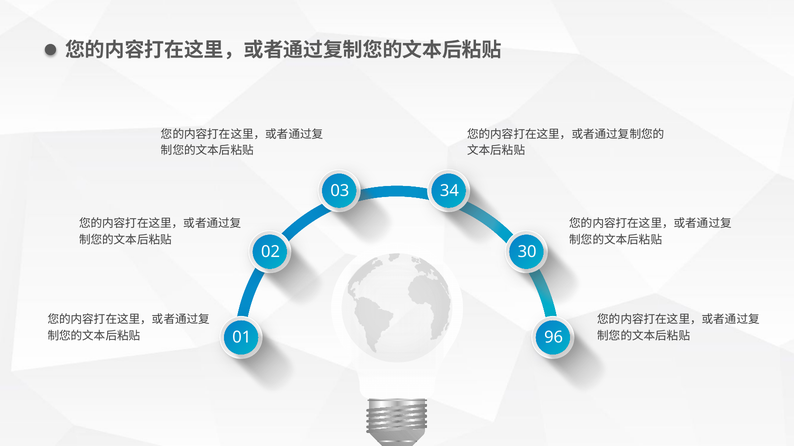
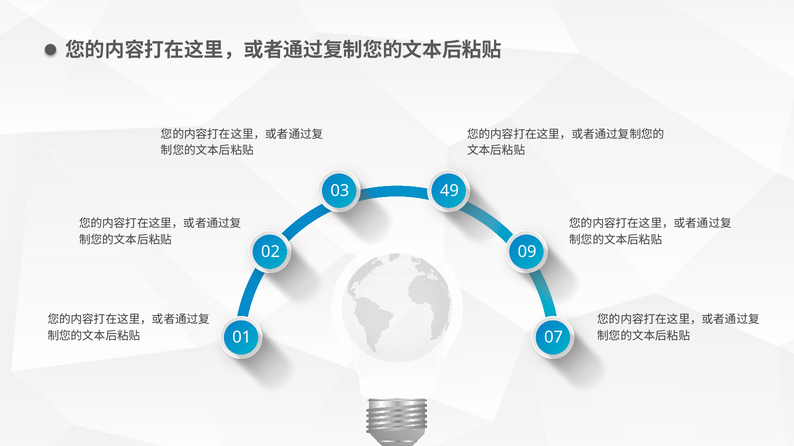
34: 34 -> 49
30: 30 -> 09
96: 96 -> 07
